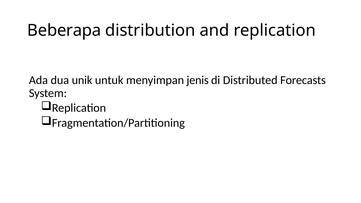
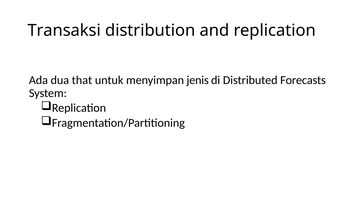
Beberapa: Beberapa -> Transaksi
unik: unik -> that
